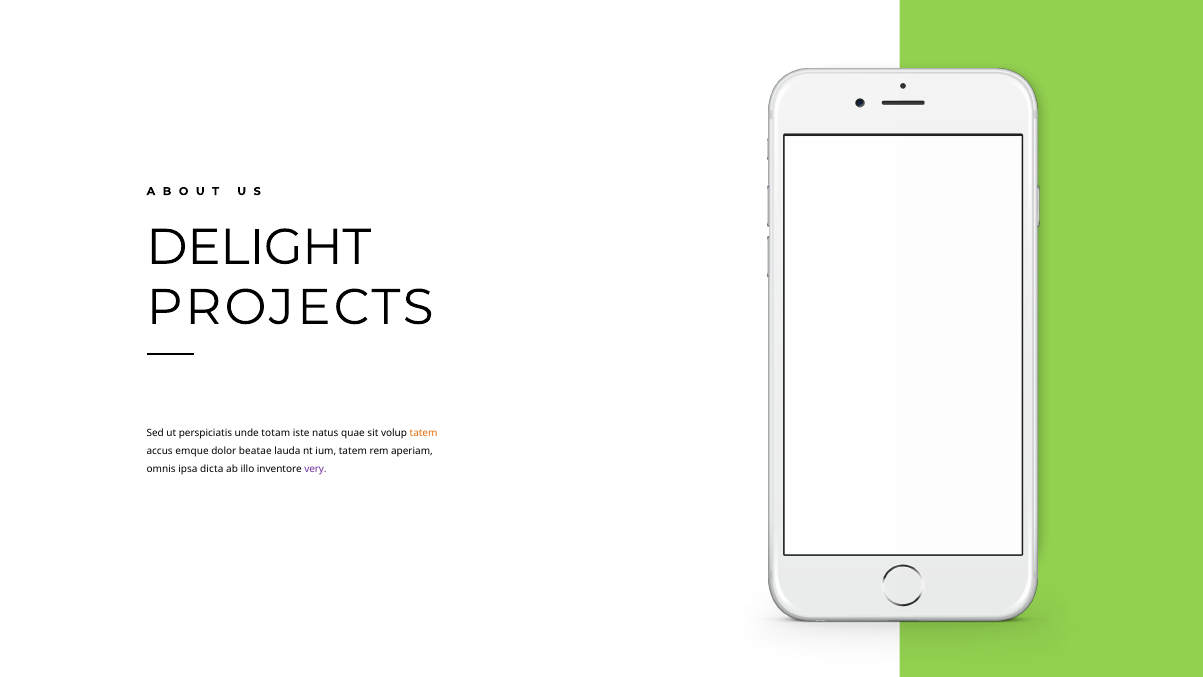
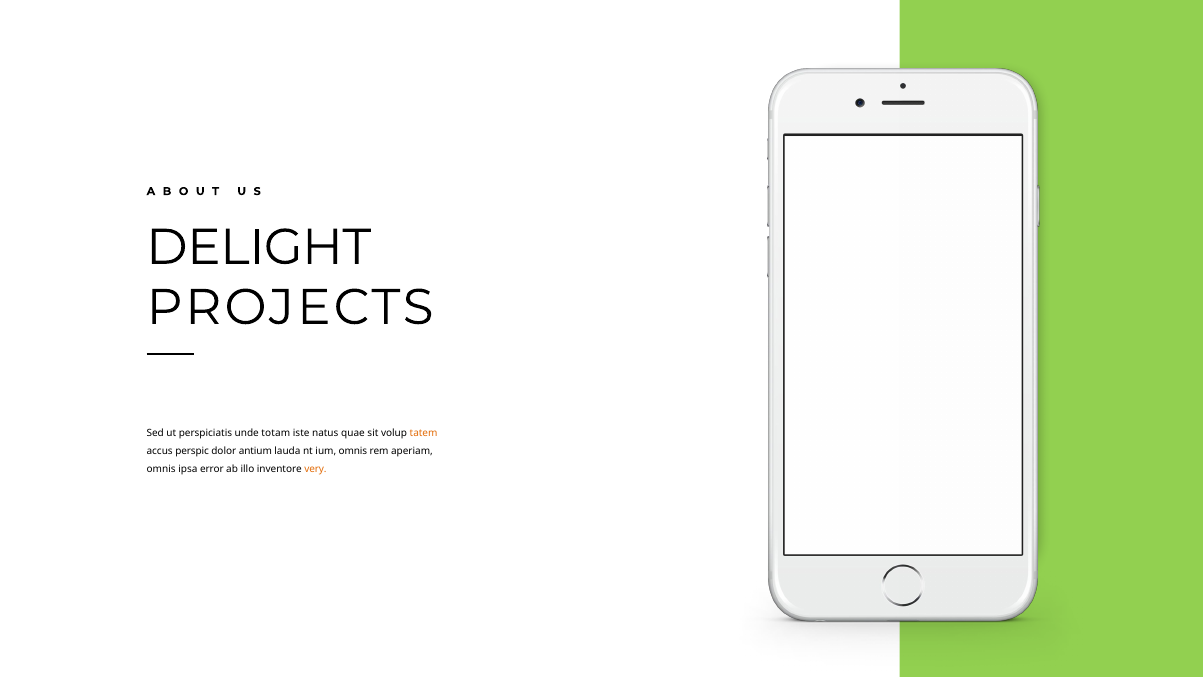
emque: emque -> perspic
beatae: beatae -> antium
ium tatem: tatem -> omnis
dicta: dicta -> error
very colour: purple -> orange
